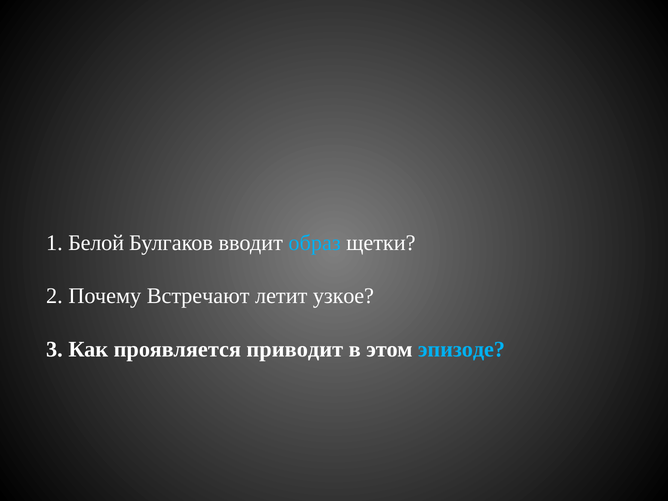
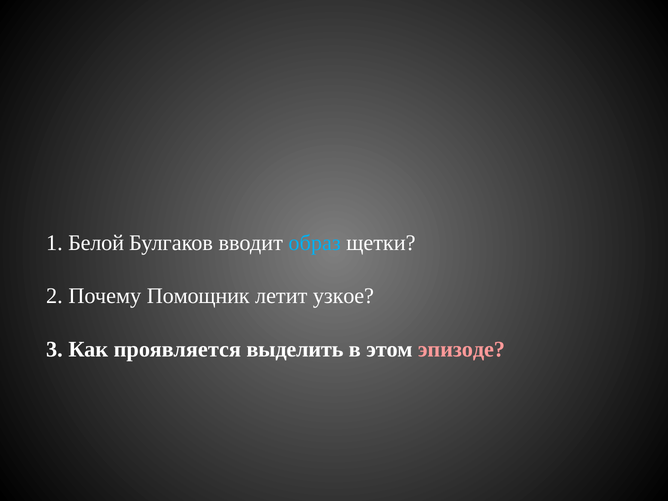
Встречают: Встречают -> Помощник
приводит: приводит -> выделить
эпизоде colour: light blue -> pink
